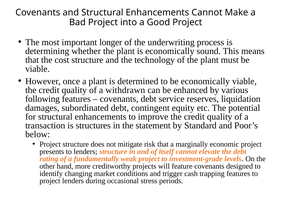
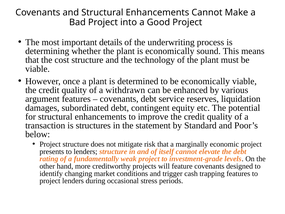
longer: longer -> details
following: following -> argument
